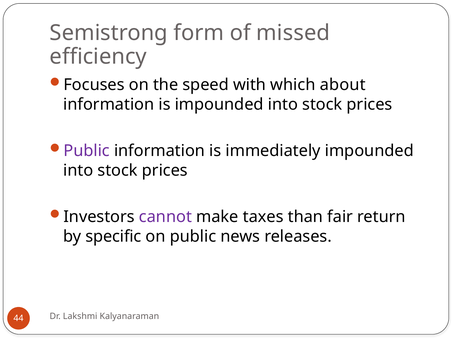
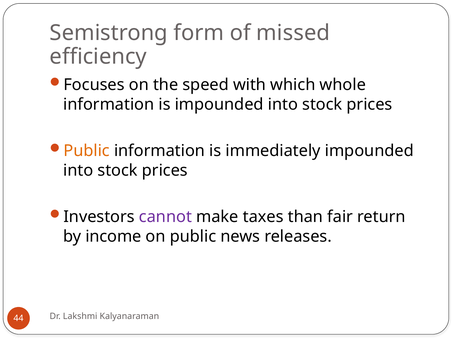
about: about -> whole
Public at (87, 151) colour: purple -> orange
specific: specific -> income
